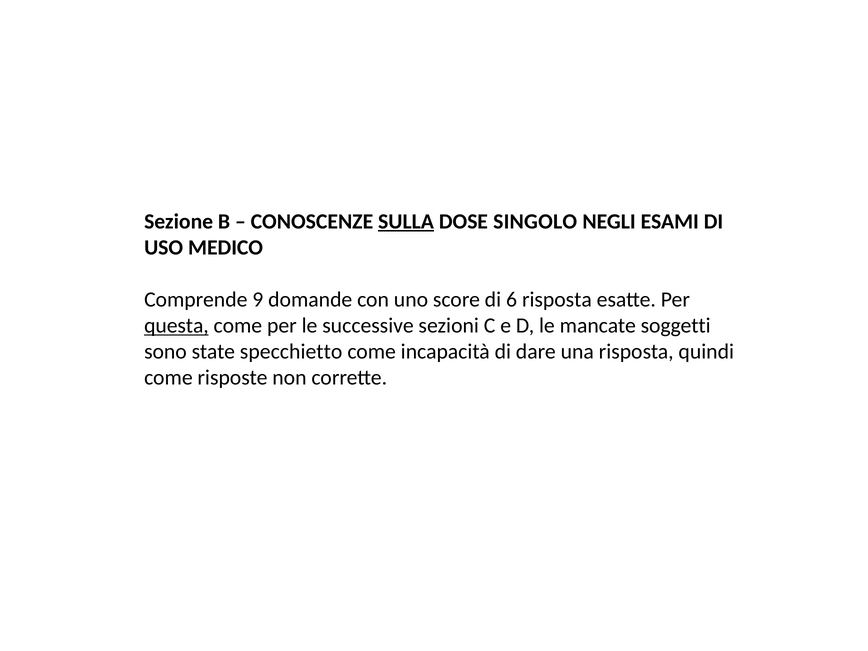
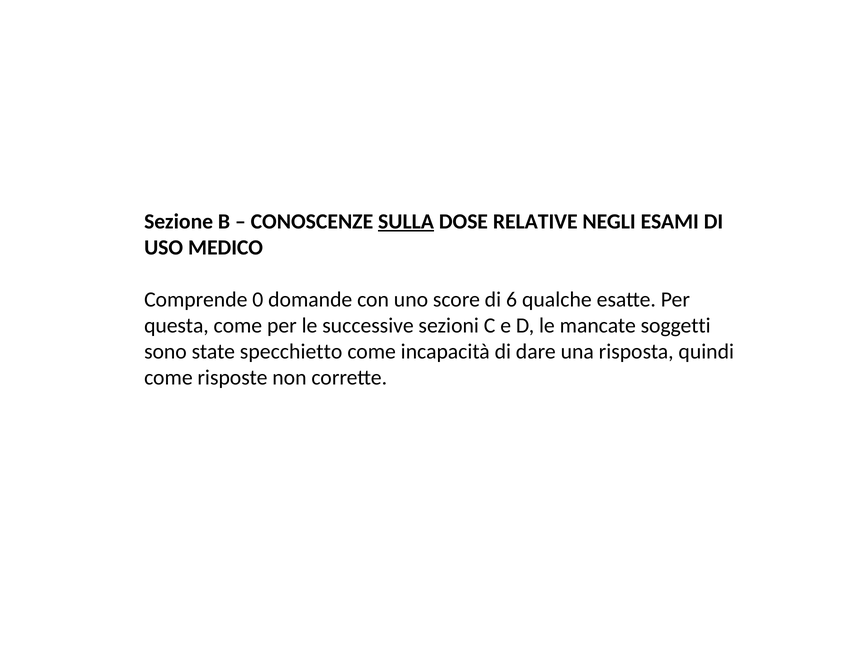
SINGOLO: SINGOLO -> RELATIVE
9: 9 -> 0
6 risposta: risposta -> qualche
questa underline: present -> none
